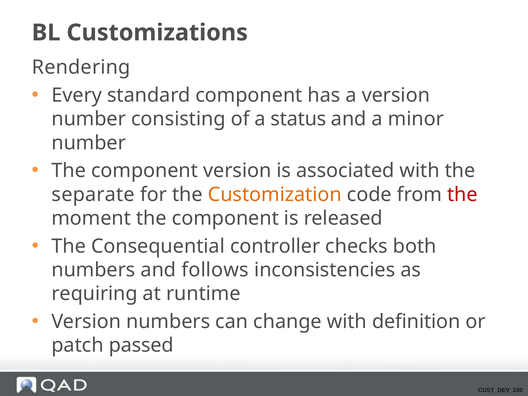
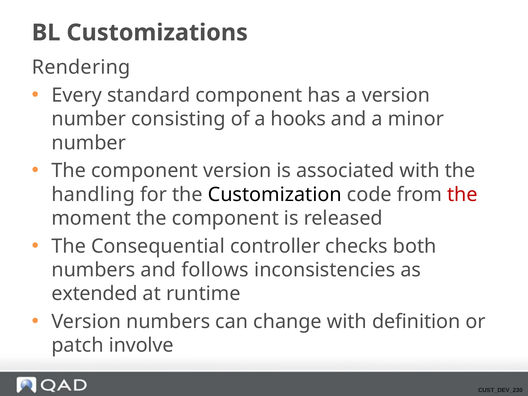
status: status -> hooks
separate: separate -> handling
Customization colour: orange -> black
requiring: requiring -> extended
passed: passed -> involve
